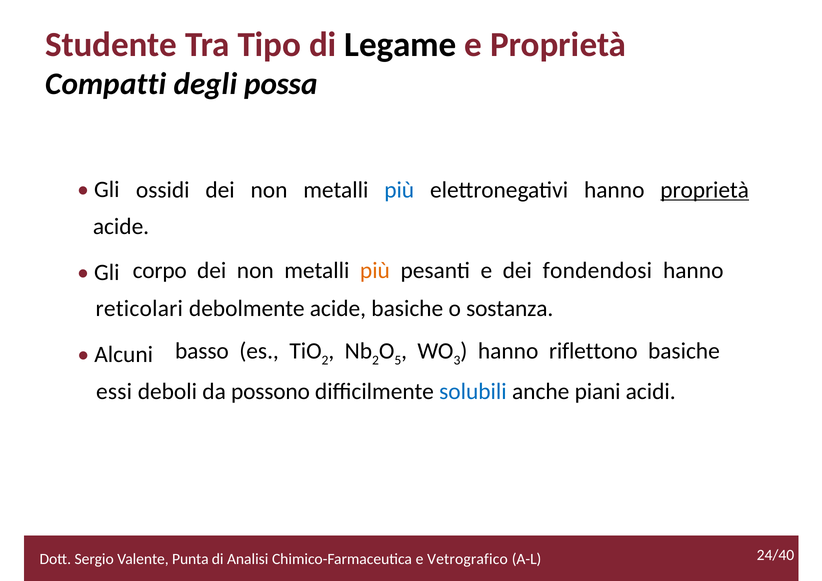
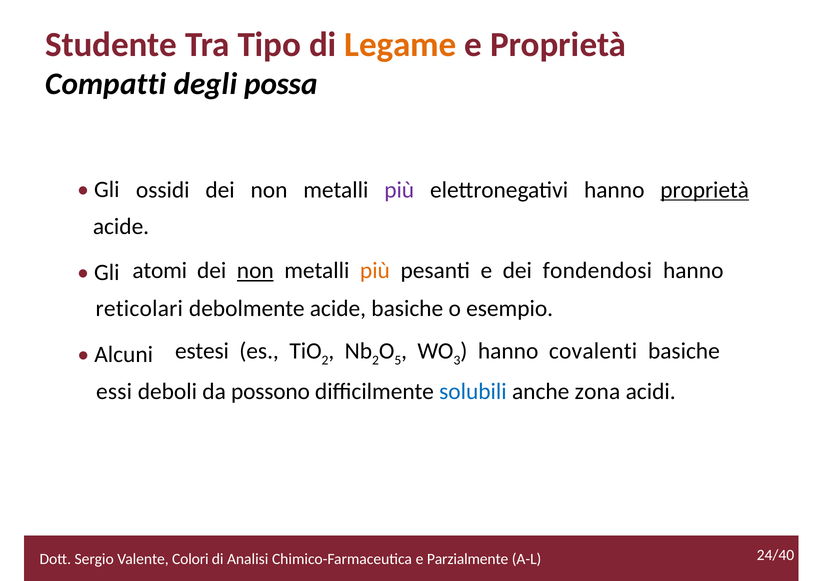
Legame colour: black -> orange
più at (399, 190) colour: blue -> purple
corpo: corpo -> atomi
non at (255, 271) underline: none -> present
sostanza: sostanza -> esempio
basso: basso -> estesi
riflettono: riflettono -> covalenti
piani: piani -> zona
Punta: Punta -> Colori
Vetrografico: Vetrografico -> Parzialmente
